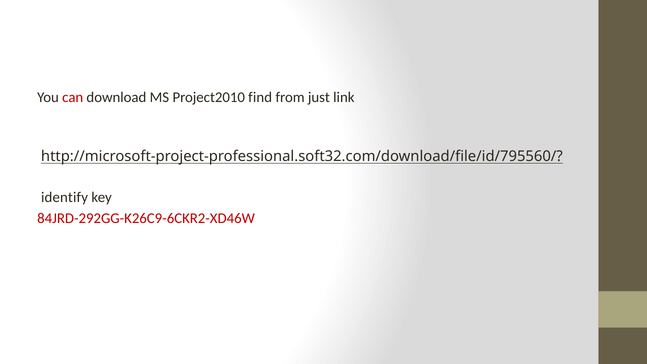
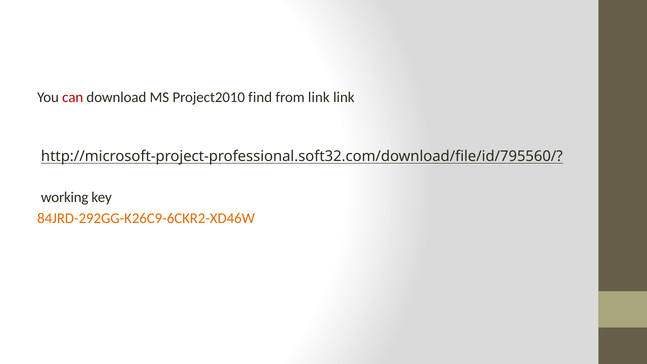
from just: just -> link
identify: identify -> working
84JRD-292GG-K26C9-6CKR2-XD46W colour: red -> orange
